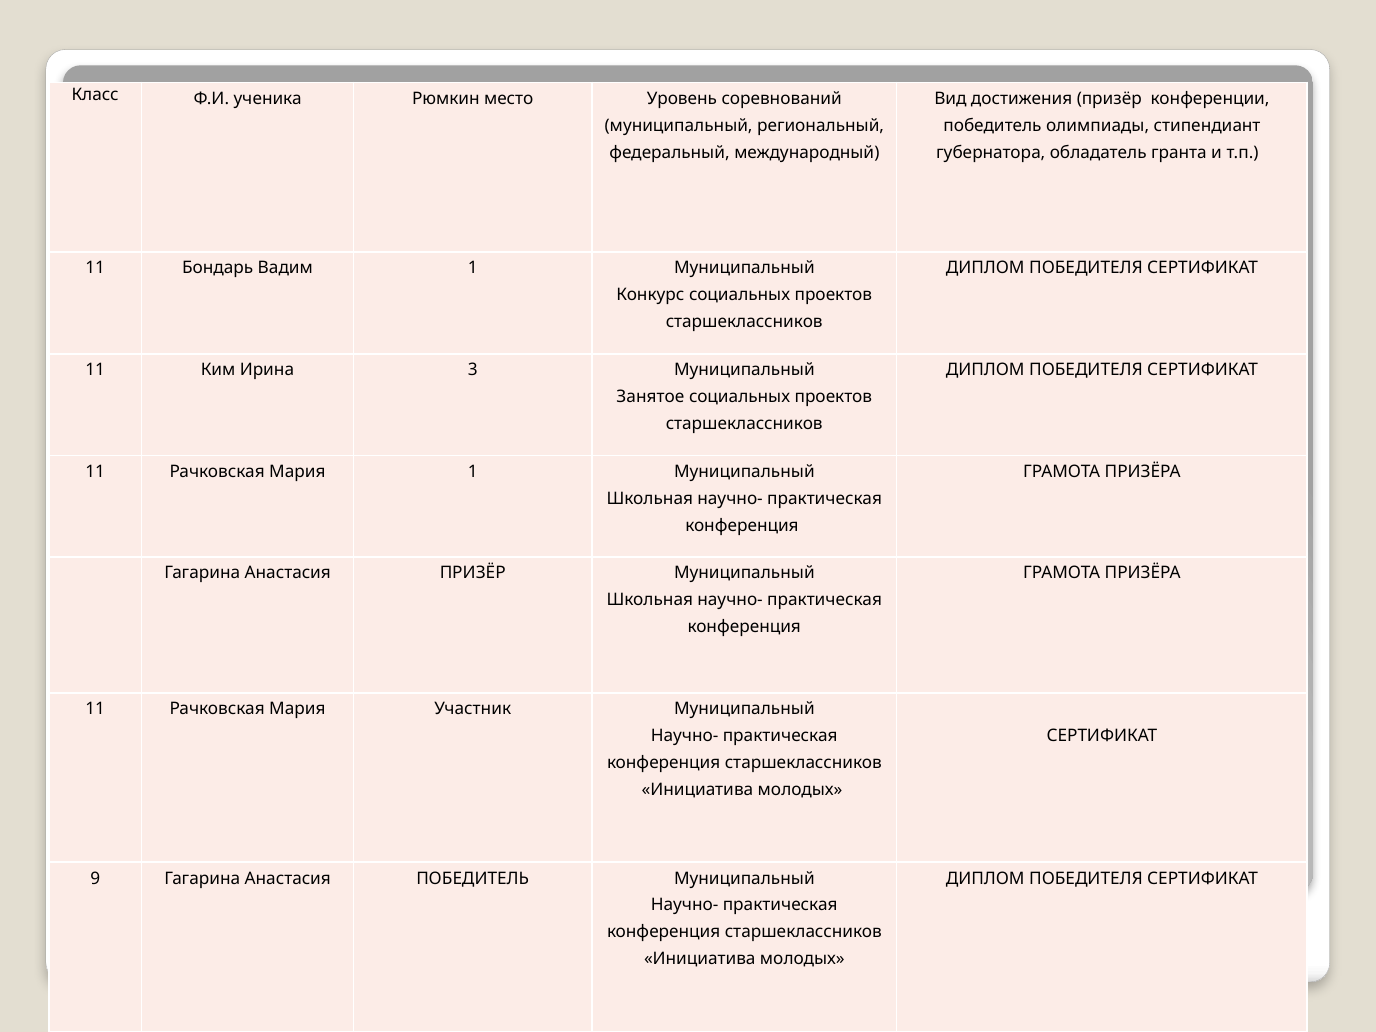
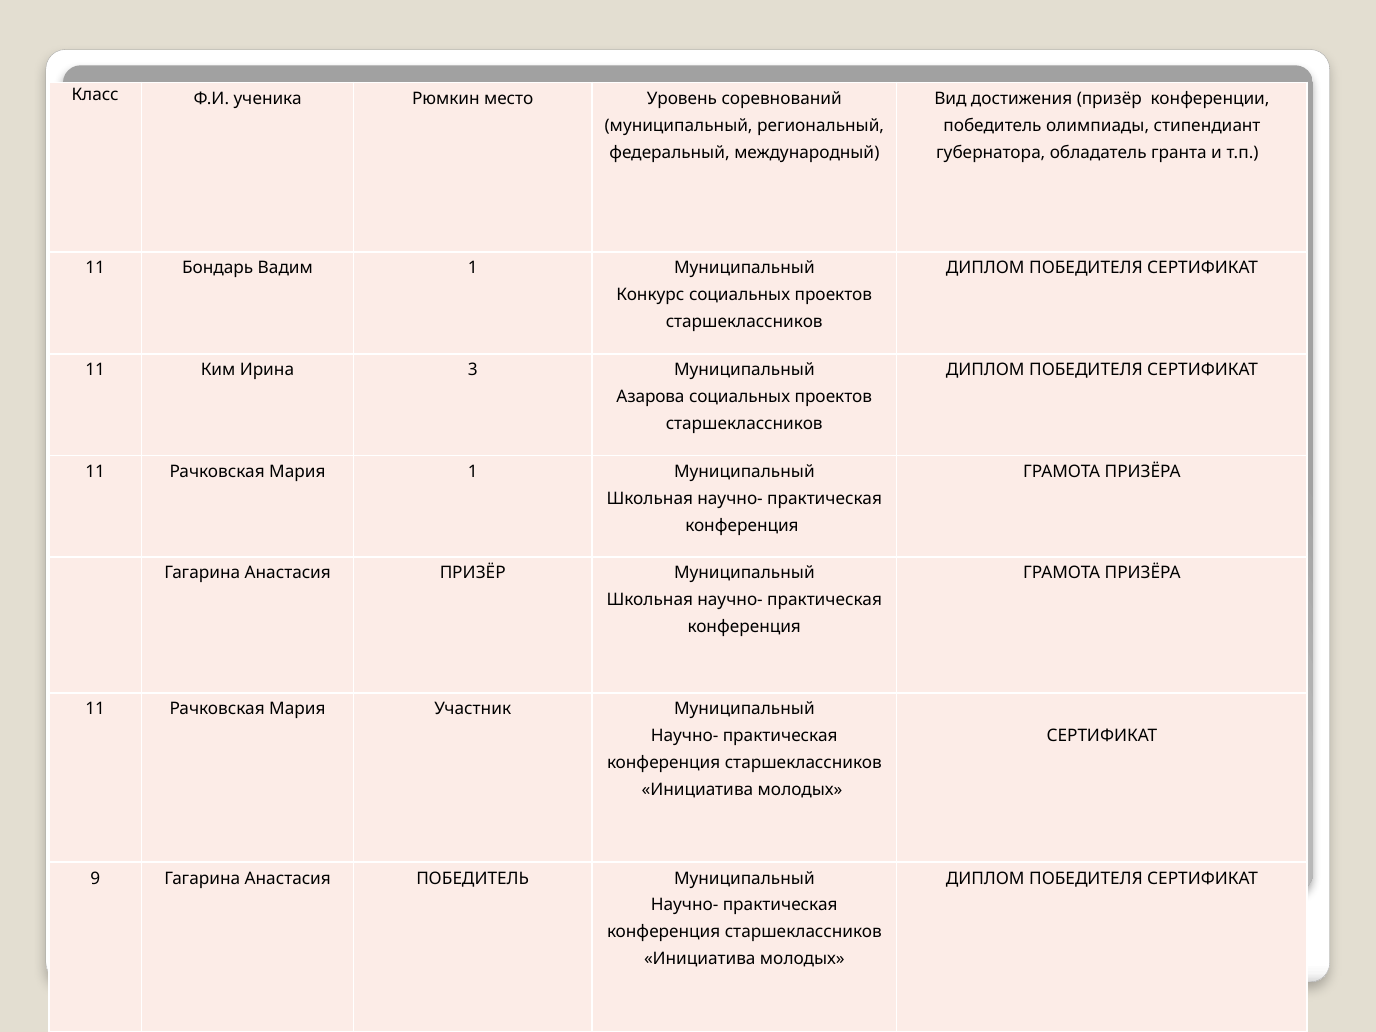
Занятое: Занятое -> Азарова
